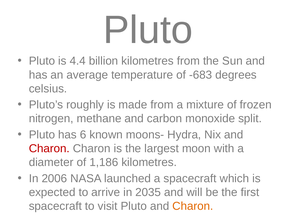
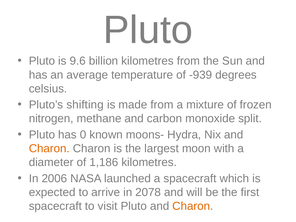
4.4: 4.4 -> 9.6
-683: -683 -> -939
roughly: roughly -> shifting
6: 6 -> 0
Charon at (49, 149) colour: red -> orange
2035: 2035 -> 2078
